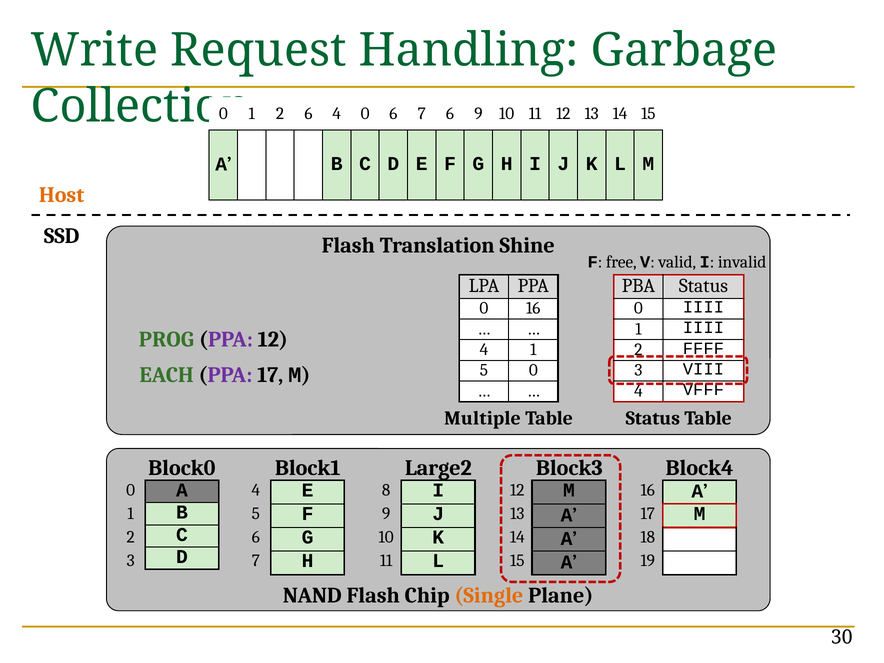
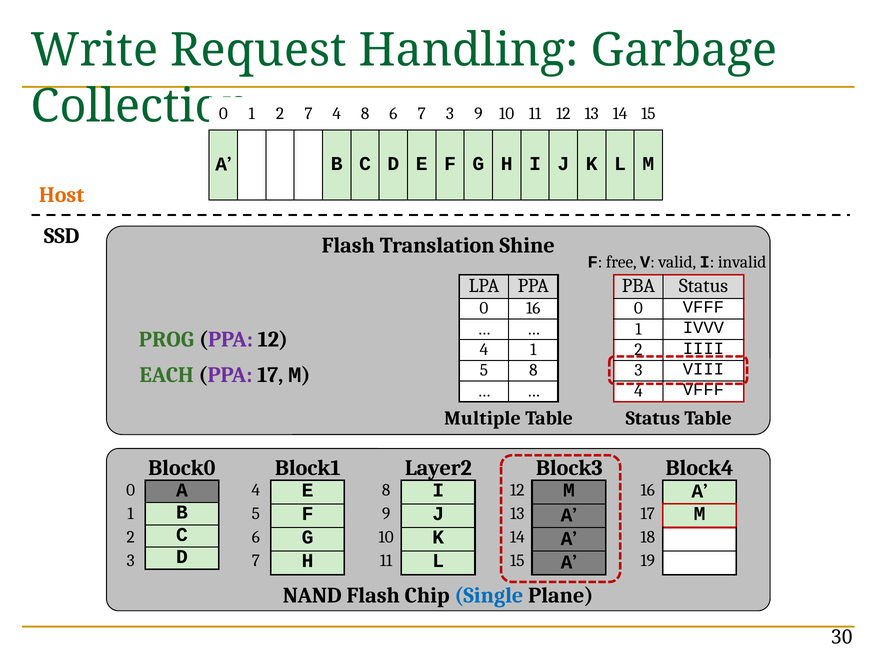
2 6: 6 -> 7
4 0: 0 -> 8
7 6: 6 -> 3
0 IIII: IIII -> VFFF
1 IIII: IIII -> IVVV
FFFF: FFFF -> IIII
5 0: 0 -> 8
Large2: Large2 -> Layer2
Single colour: orange -> blue
